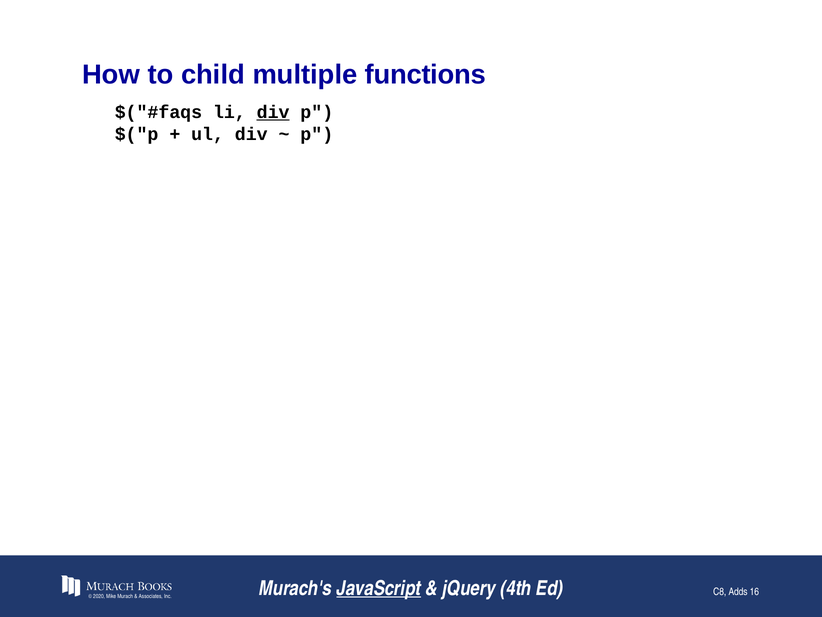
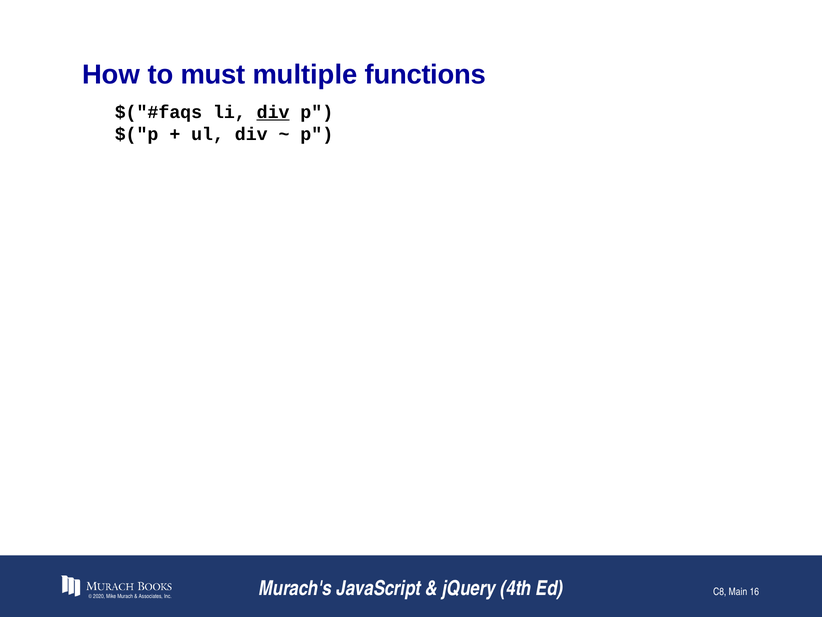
child: child -> must
JavaScript underline: present -> none
Adds: Adds -> Main
